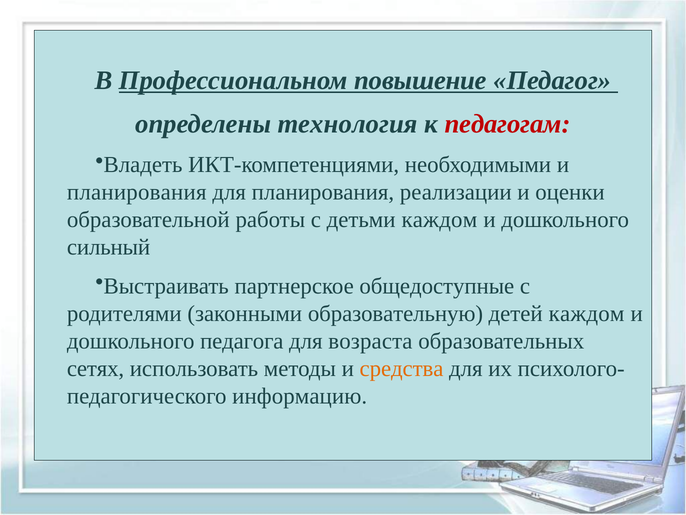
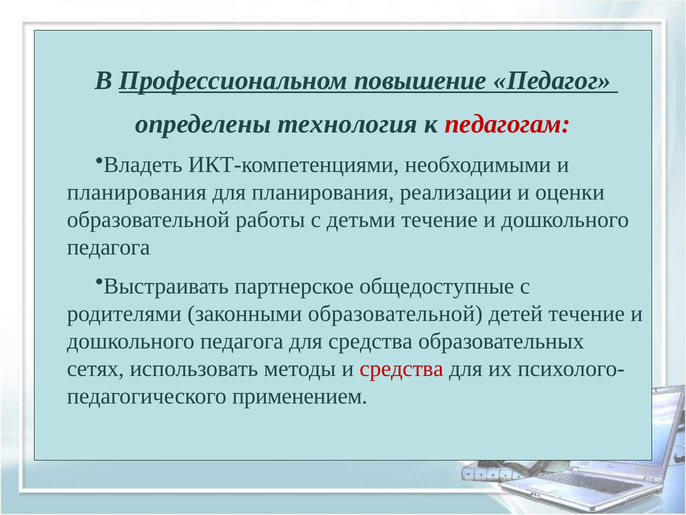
детьми каждом: каждом -> течение
сильный at (109, 247): сильный -> педагога
законными образовательную: образовательную -> образовательной
детей каждом: каждом -> течение
для возраста: возраста -> средства
средства at (402, 368) colour: orange -> red
информацию: информацию -> применением
